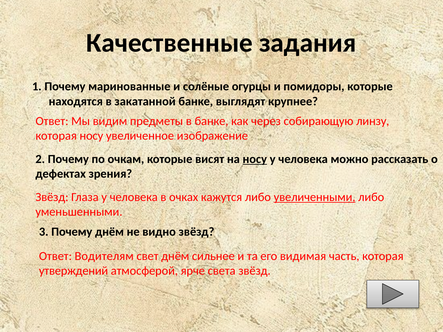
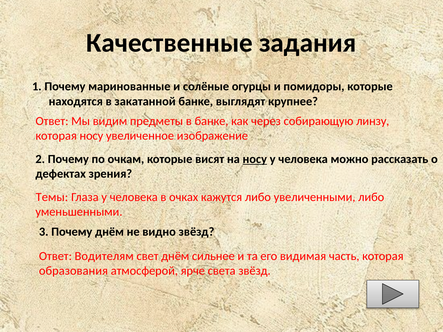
Звёзд at (52, 197): Звёзд -> Темы
увеличенными underline: present -> none
утверждений: утверждений -> образования
